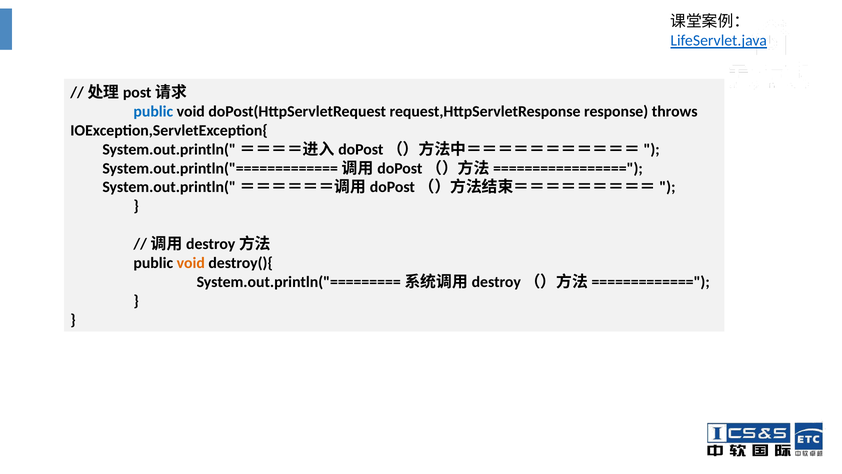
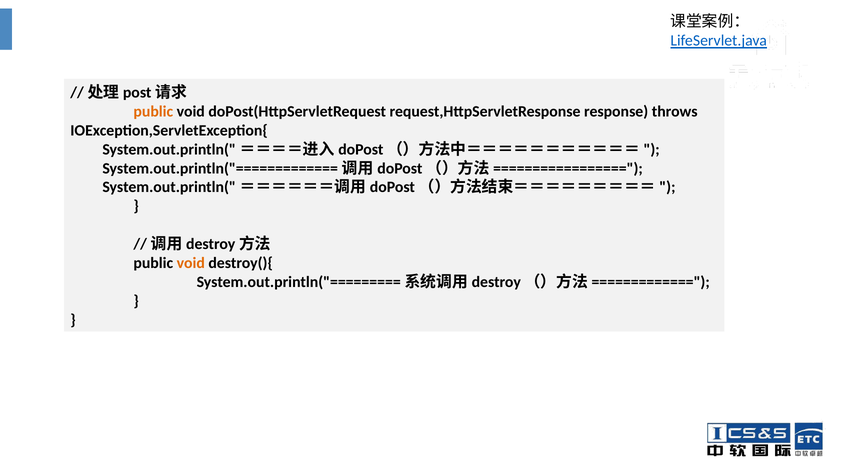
public at (153, 111) colour: blue -> orange
